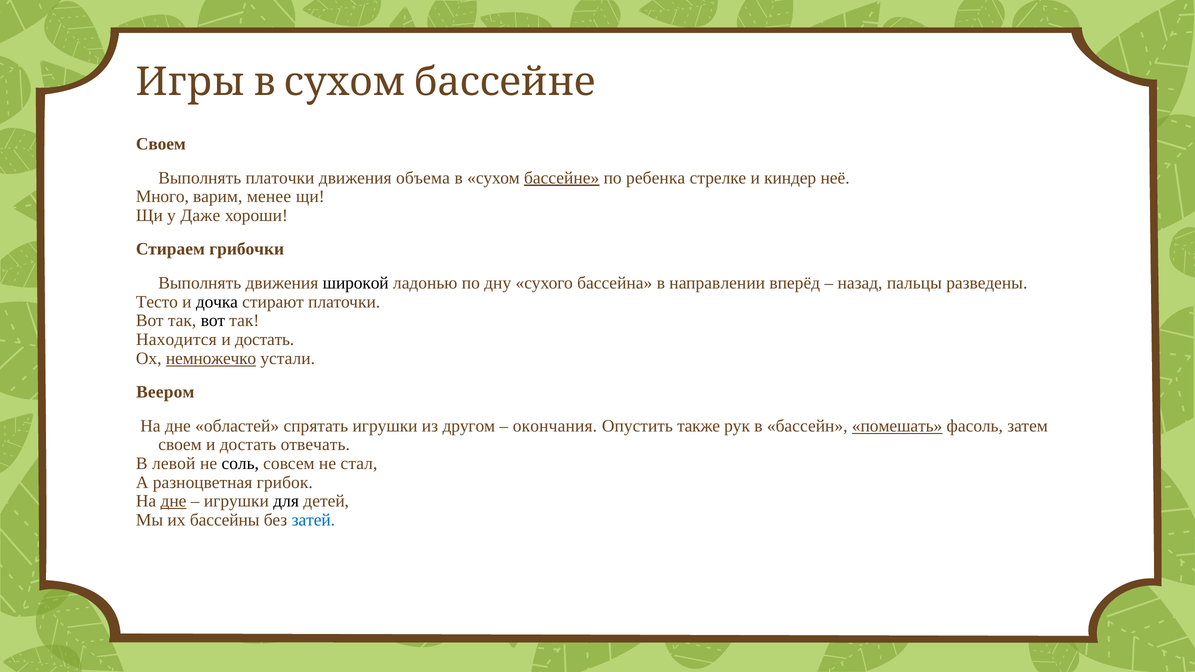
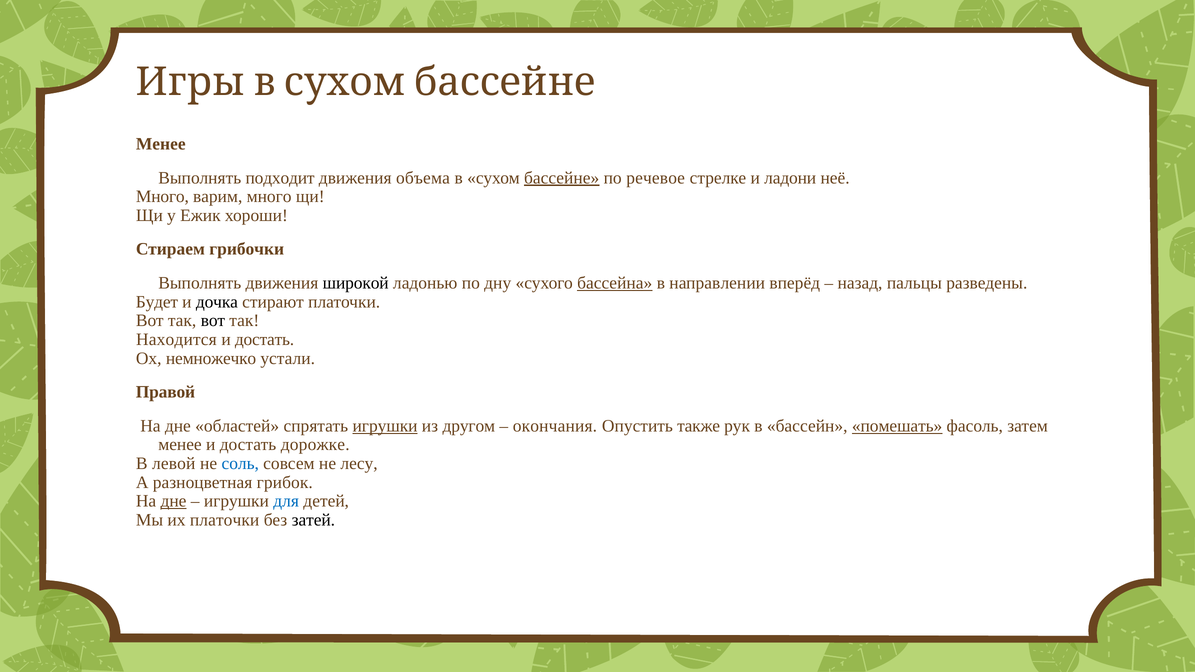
Своем at (161, 144): Своем -> Менее
Выполнять платочки: платочки -> подходит
ребенка: ребенка -> речевое
киндер: киндер -> ладони
варим менее: менее -> много
Даже: Даже -> Ежик
бассейна underline: none -> present
Тесто: Тесто -> Будет
немножечко underline: present -> none
Веером: Веером -> Правой
игрушки at (385, 426) underline: none -> present
своем at (180, 445): своем -> менее
отвечать: отвечать -> дорожке
соль colour: black -> blue
стал: стал -> лесу
для colour: black -> blue
их бассейны: бассейны -> платочки
затей colour: blue -> black
